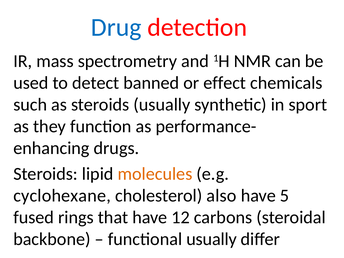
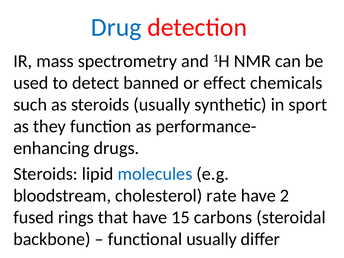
molecules colour: orange -> blue
cyclohexane: cyclohexane -> bloodstream
also: also -> rate
5: 5 -> 2
12: 12 -> 15
